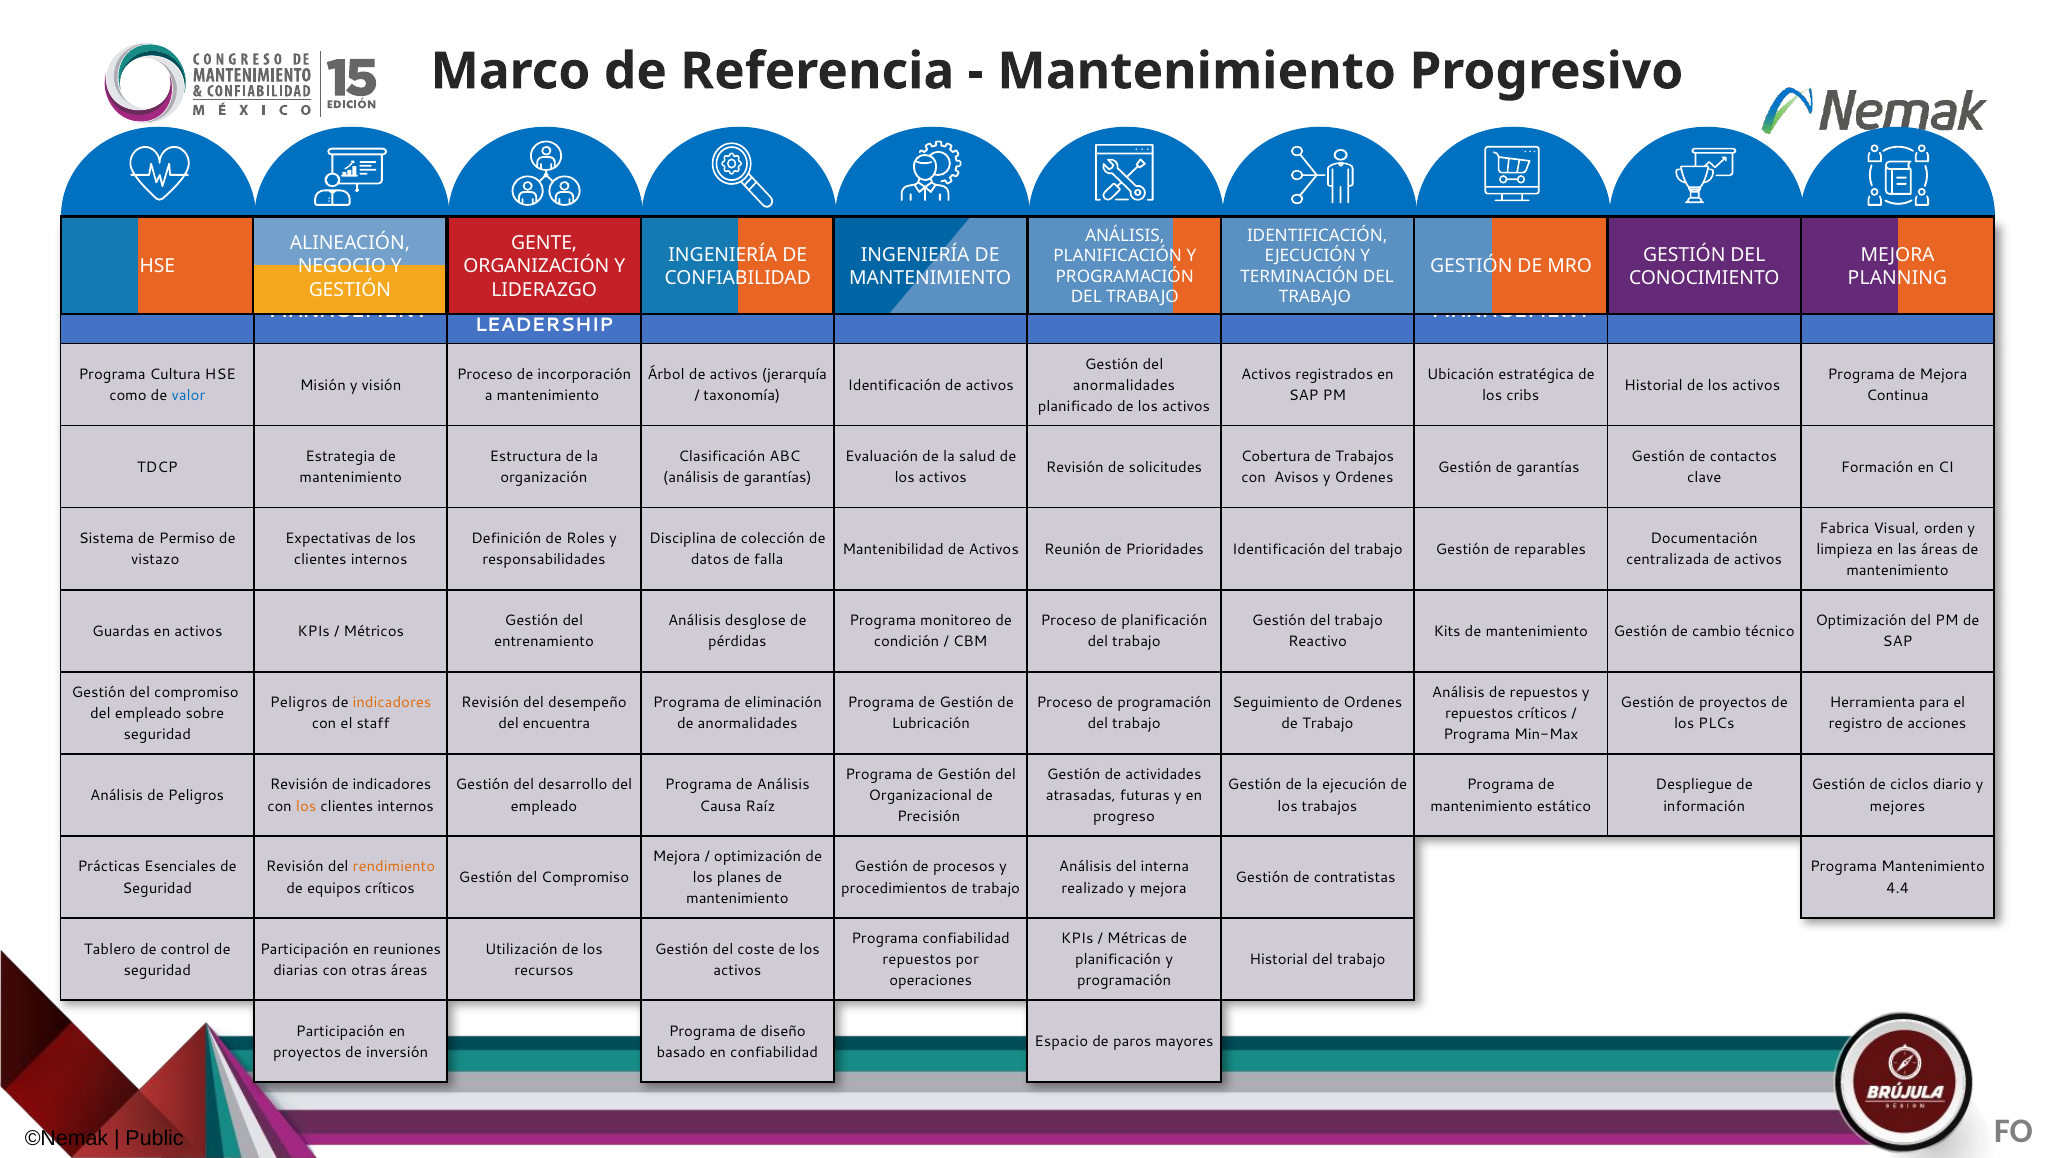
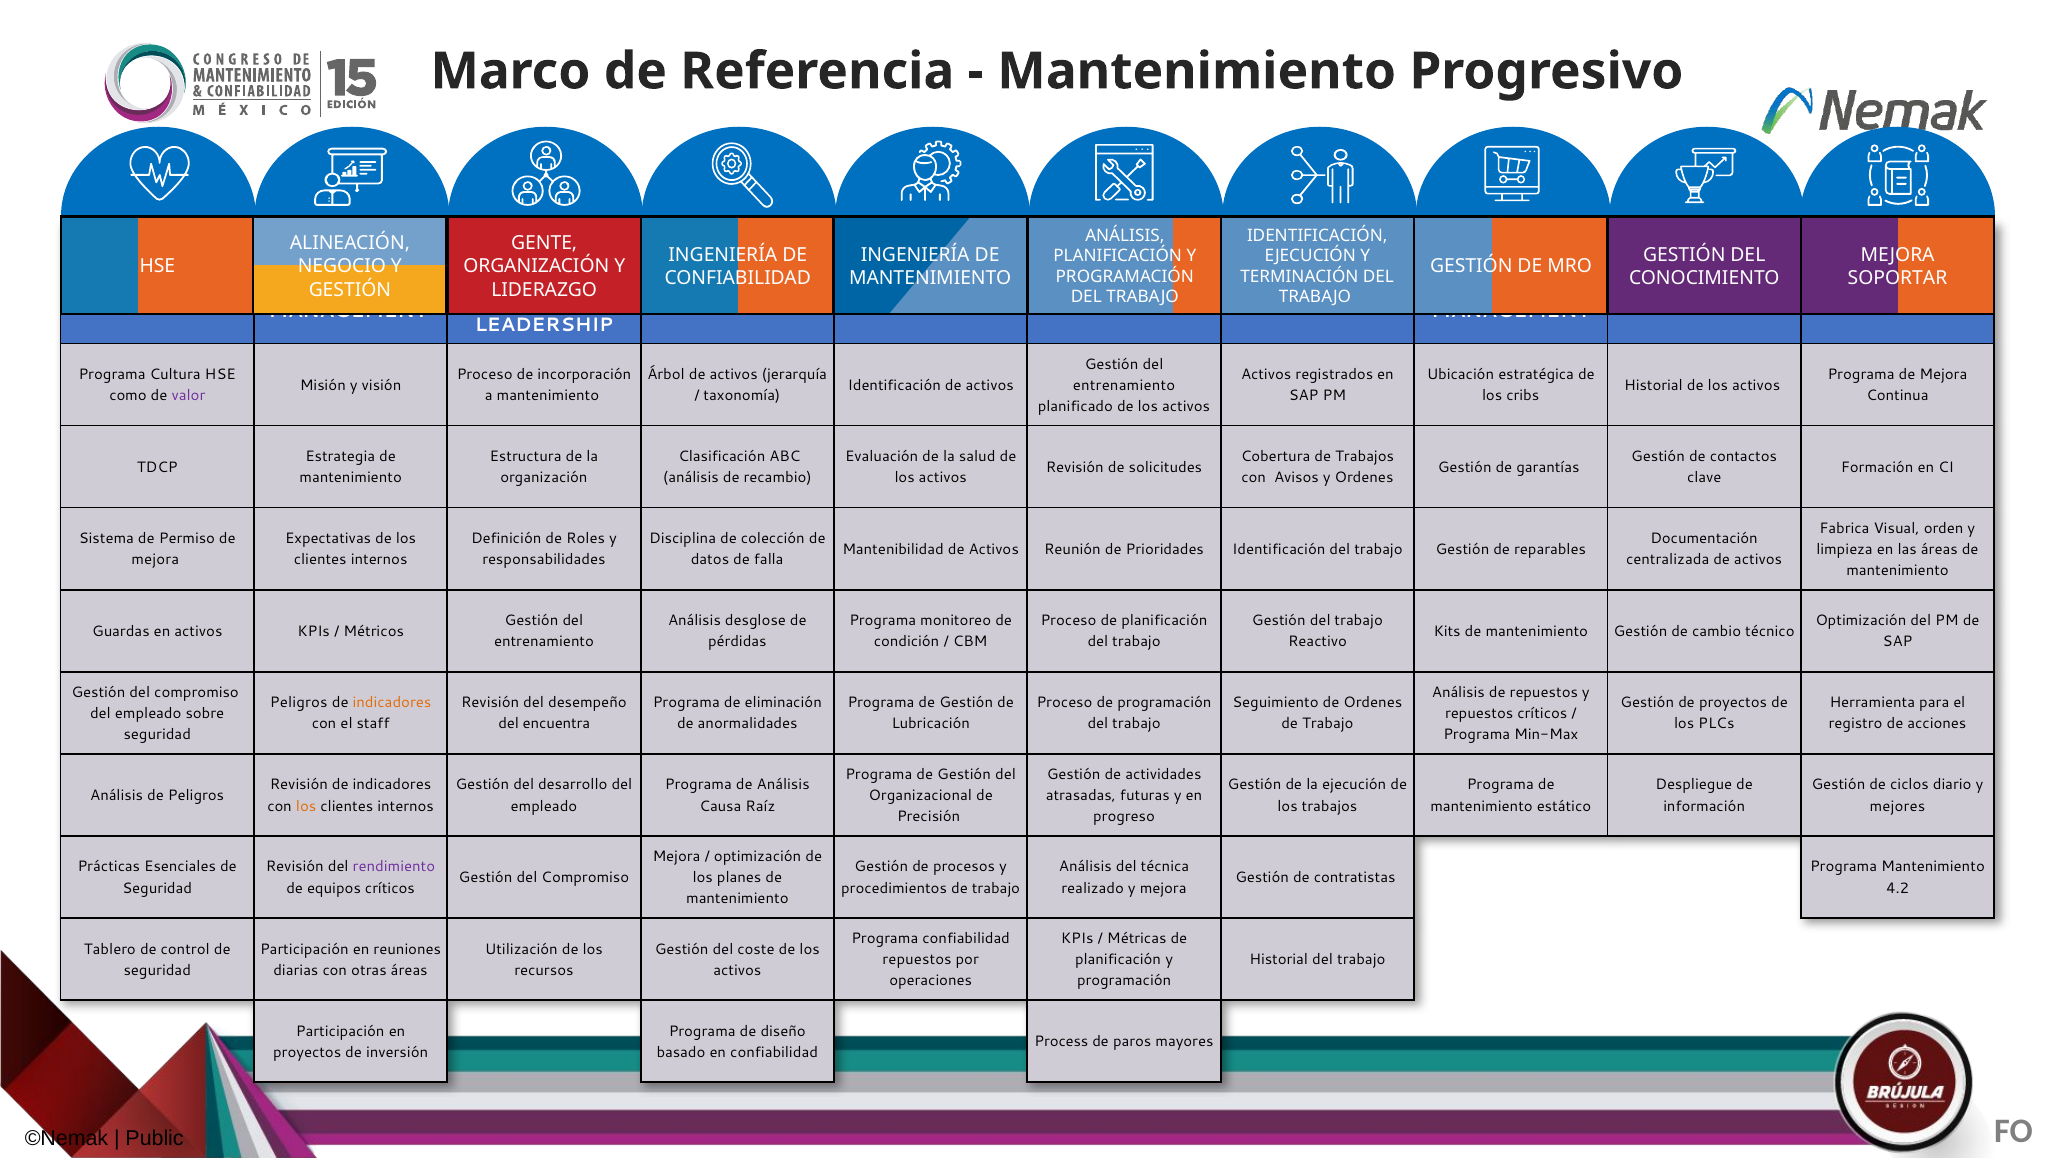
PLANNING at (1897, 278): PLANNING -> SOPORTAR
anormalidades at (1124, 385): anormalidades -> entrenamiento
valor colour: blue -> purple
análisis de garantías: garantías -> recambio
vistazo at (155, 560): vistazo -> mejora
rendimiento colour: orange -> purple
interna: interna -> técnica
4.4: 4.4 -> 4.2
Espacio: Espacio -> Process
